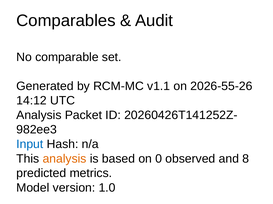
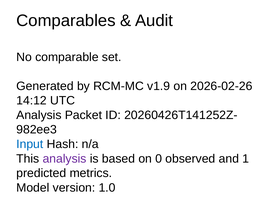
v1.1: v1.1 -> v1.9
2026-55-26: 2026-55-26 -> 2026-02-26
analysis at (65, 159) colour: orange -> purple
8: 8 -> 1
